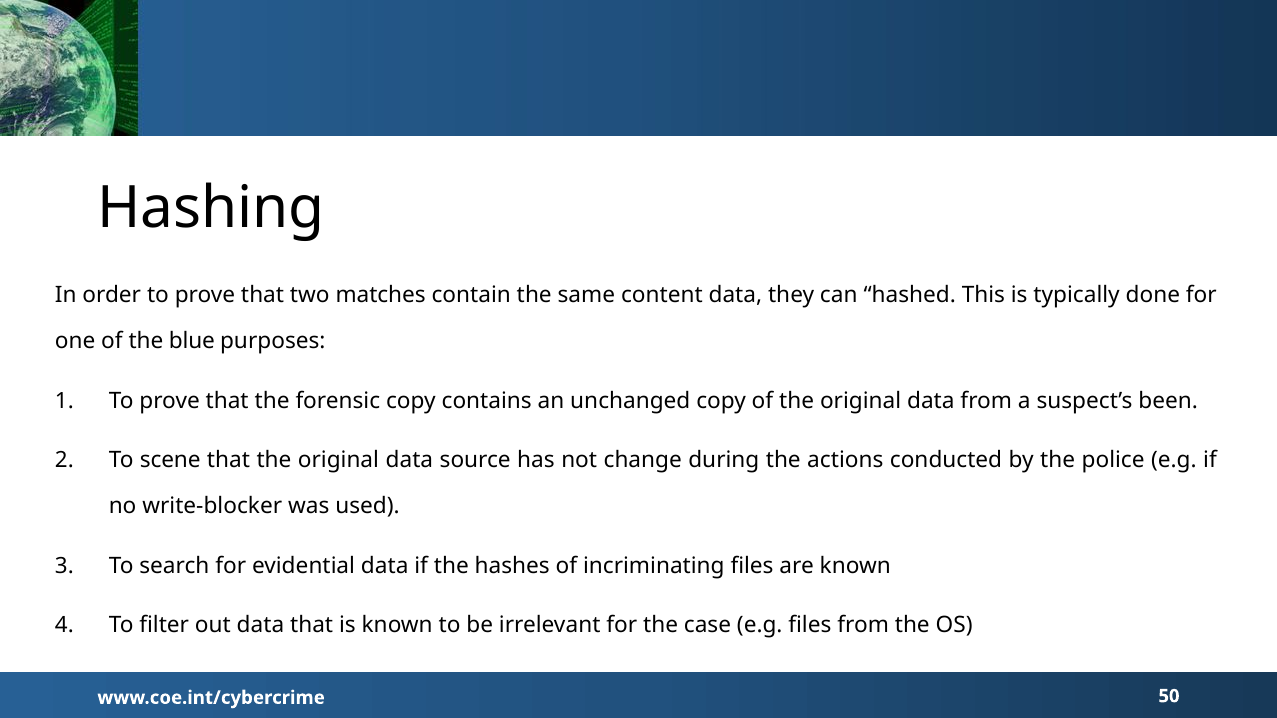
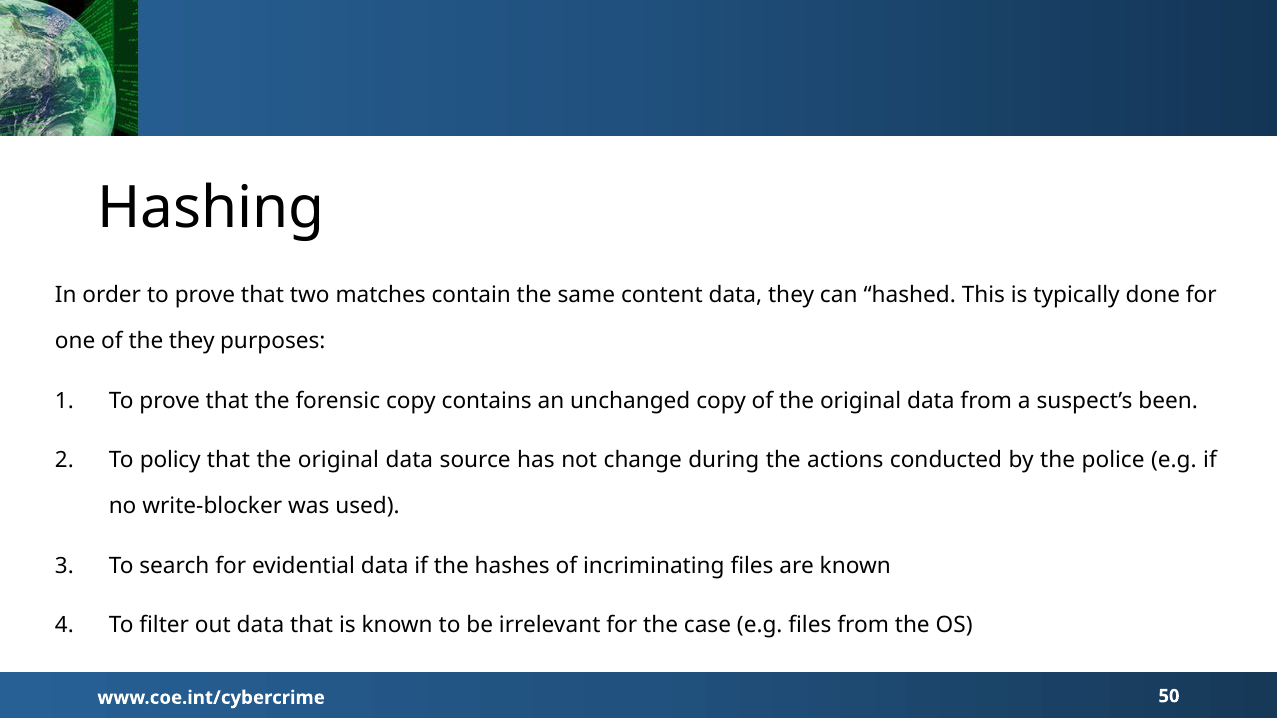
the blue: blue -> they
scene: scene -> policy
